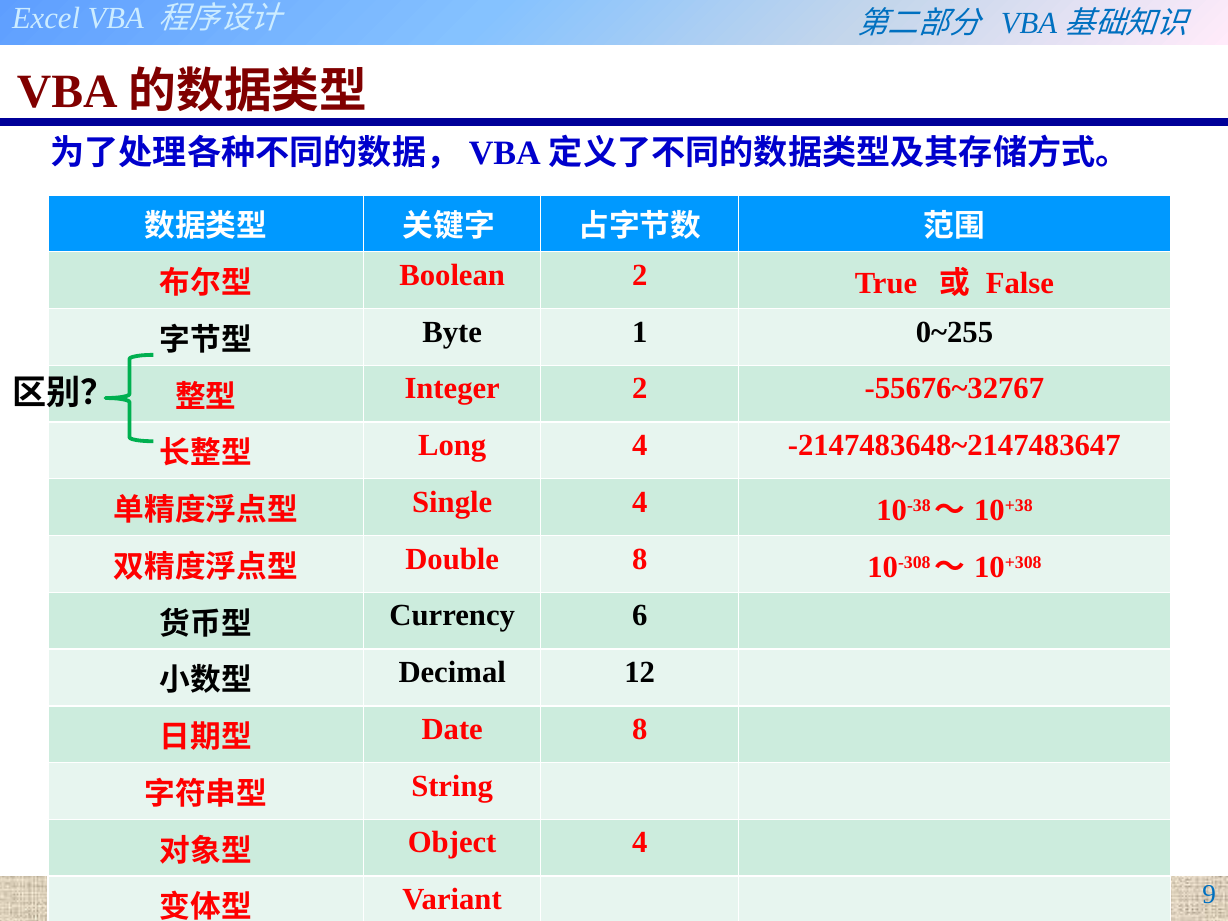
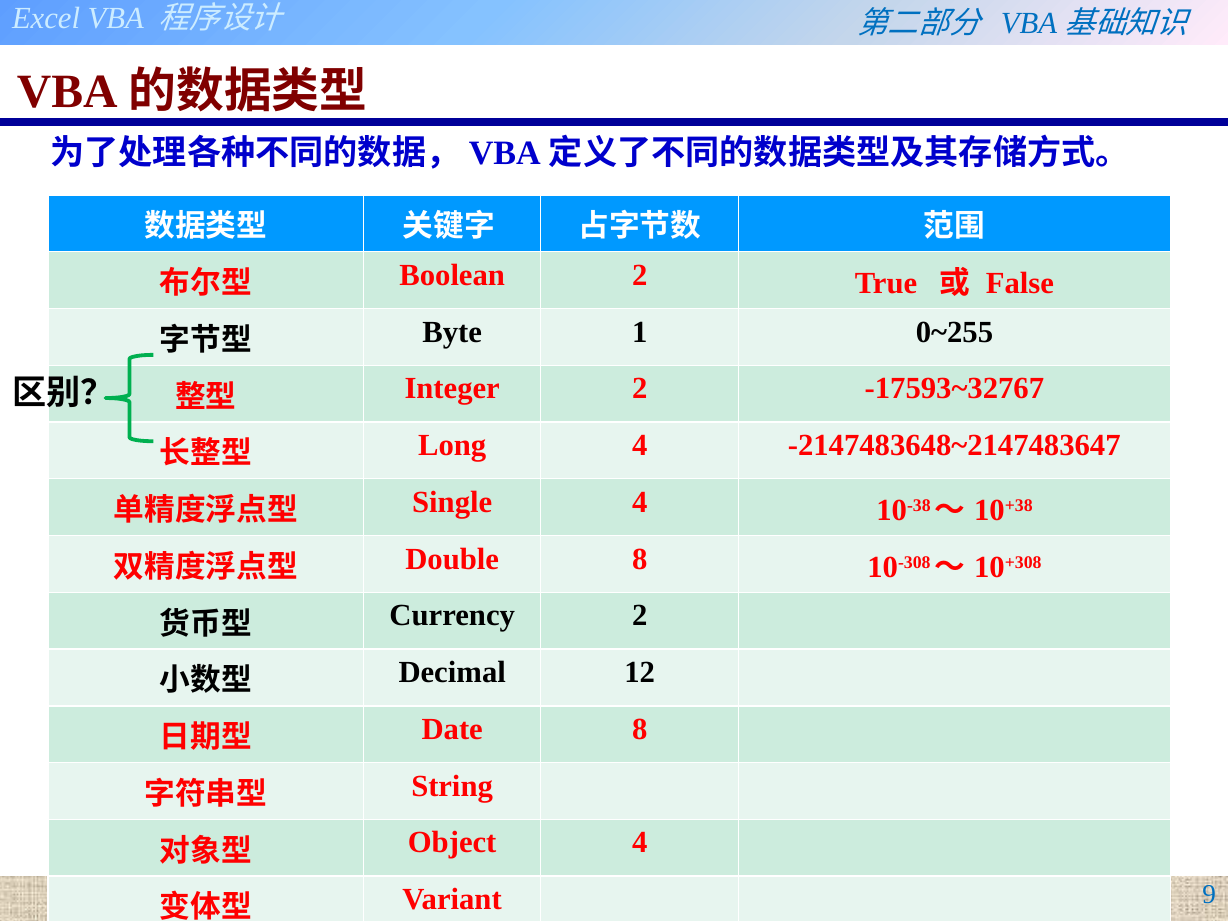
-55676~32767: -55676~32767 -> -17593~32767
Currency 6: 6 -> 2
